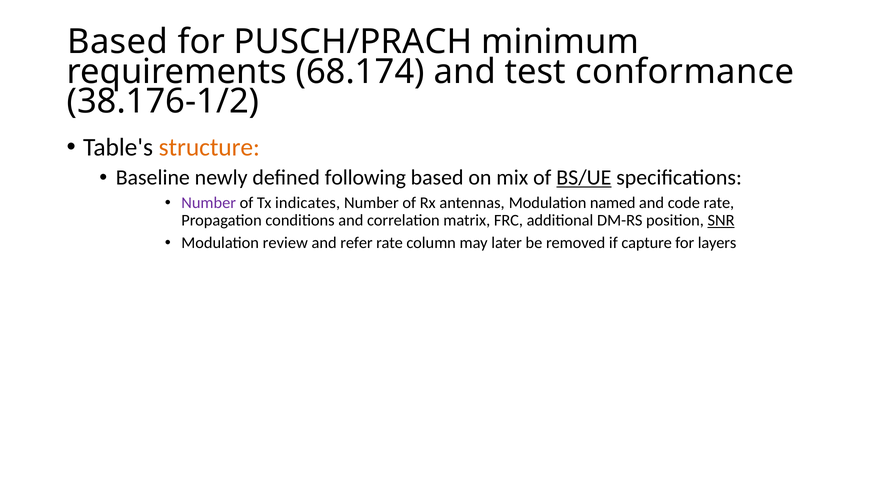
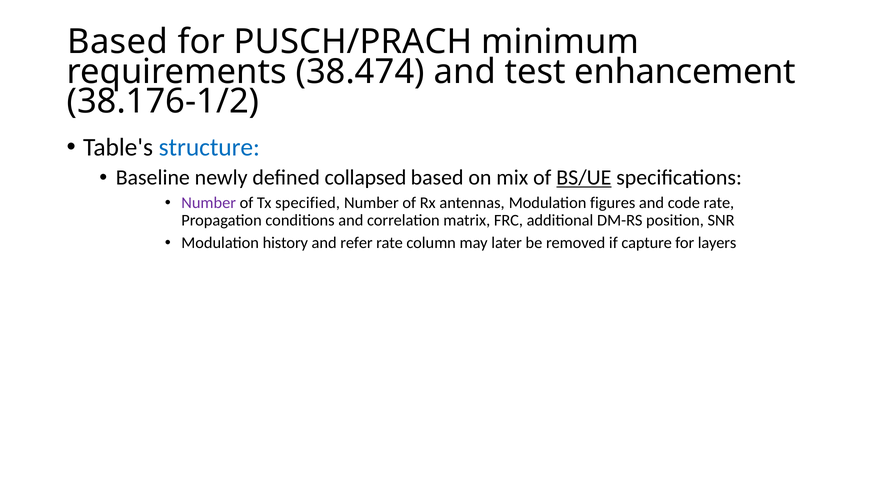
68.174: 68.174 -> 38.474
conformance: conformance -> enhancement
structure colour: orange -> blue
following: following -> collapsed
indicates: indicates -> specified
named: named -> figures
SNR underline: present -> none
review: review -> history
